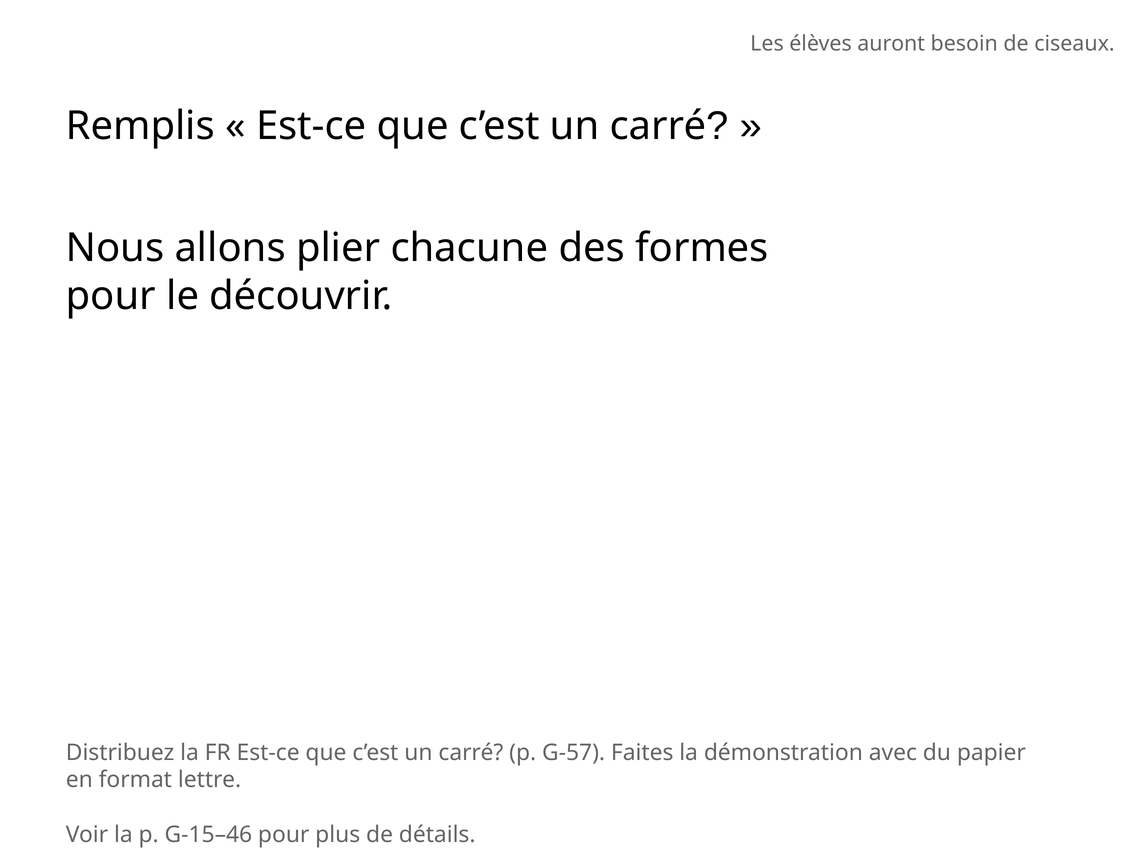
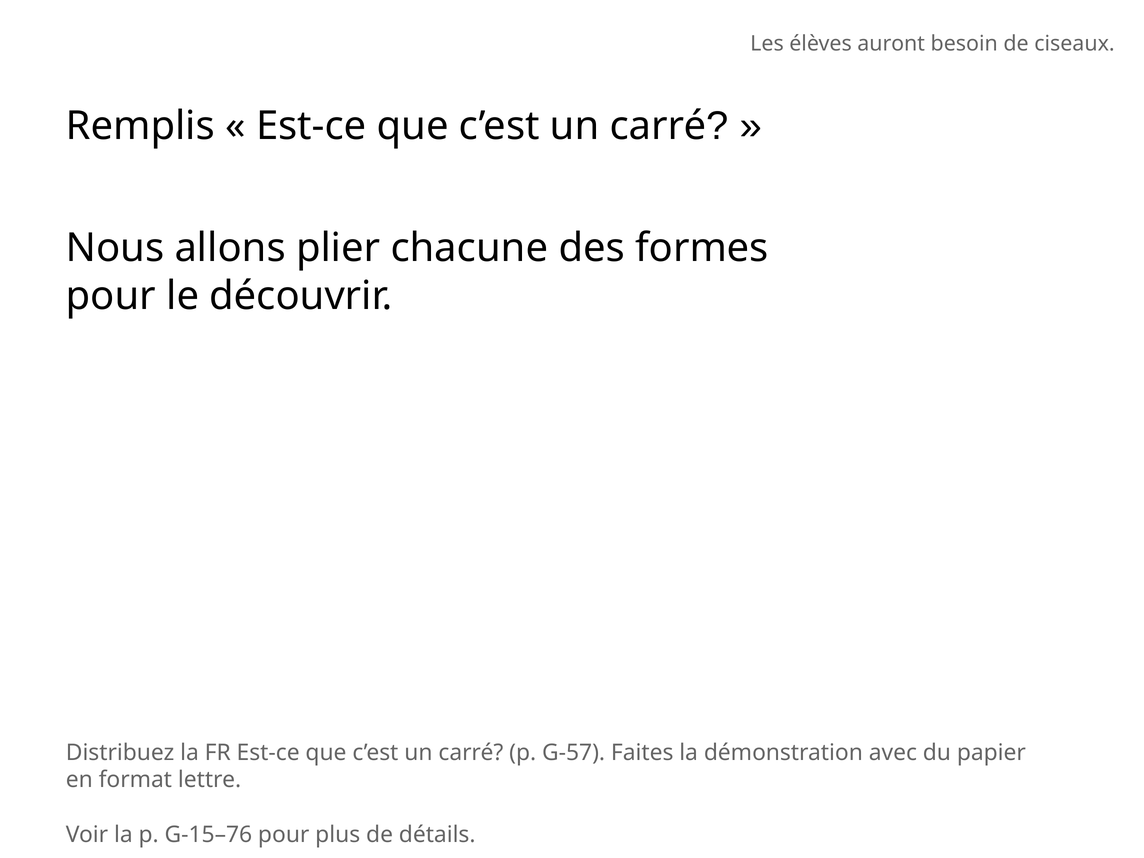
G-15–46: G-15–46 -> G-15–76
